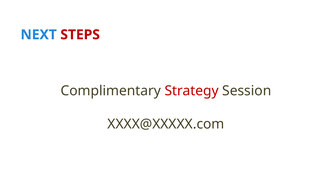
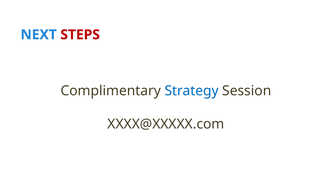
Strategy colour: red -> blue
